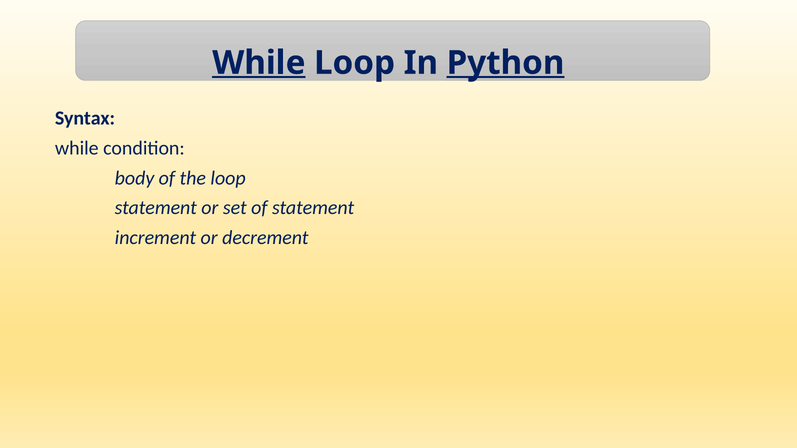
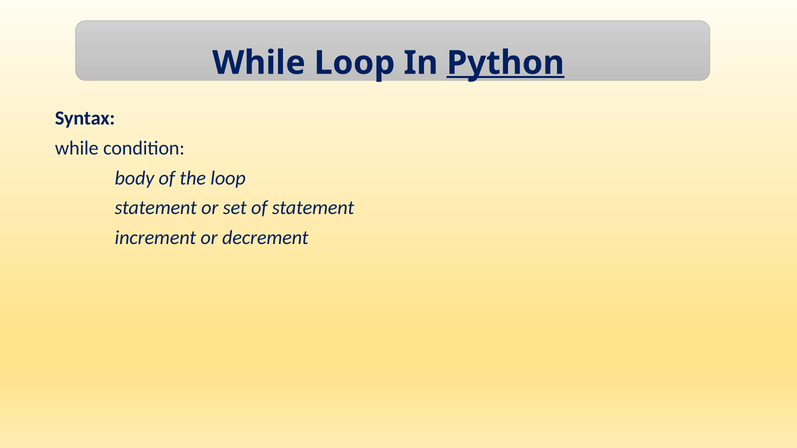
While at (259, 63) underline: present -> none
